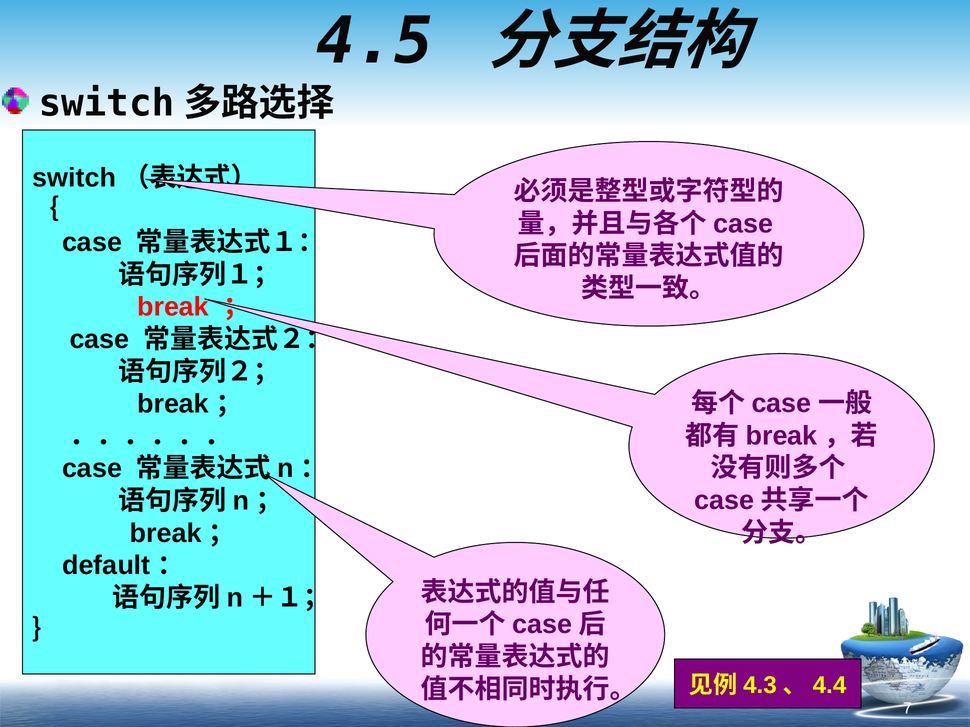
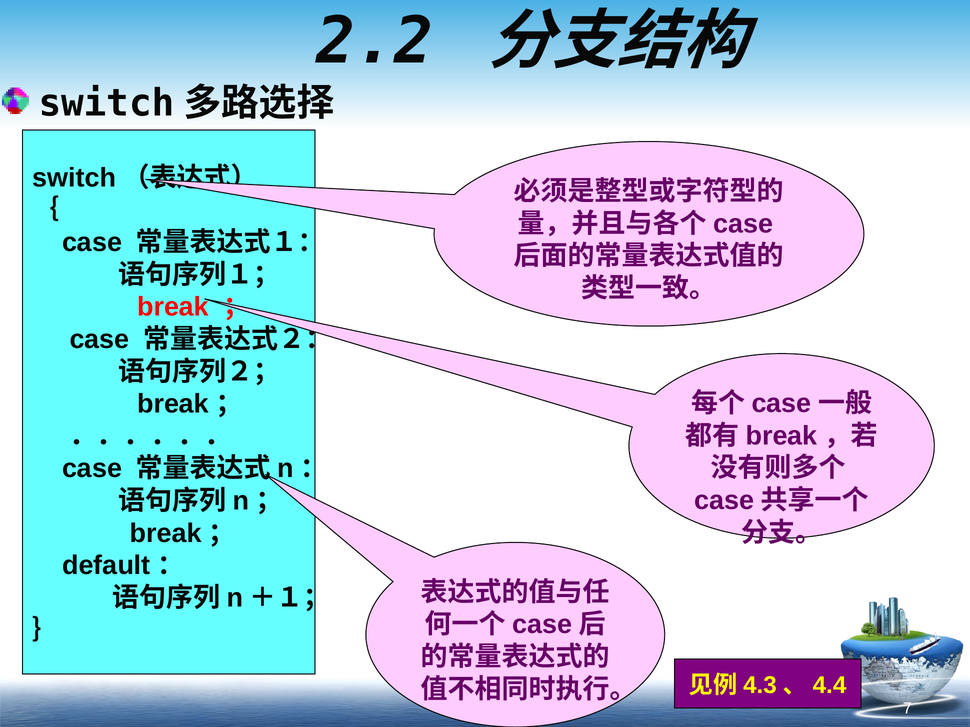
4.5: 4.5 -> 2.2
